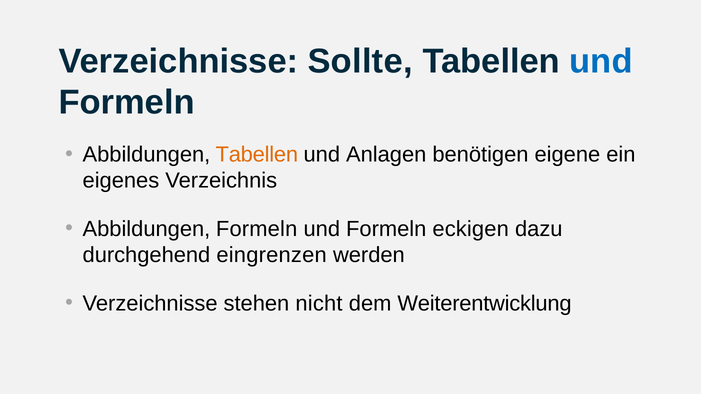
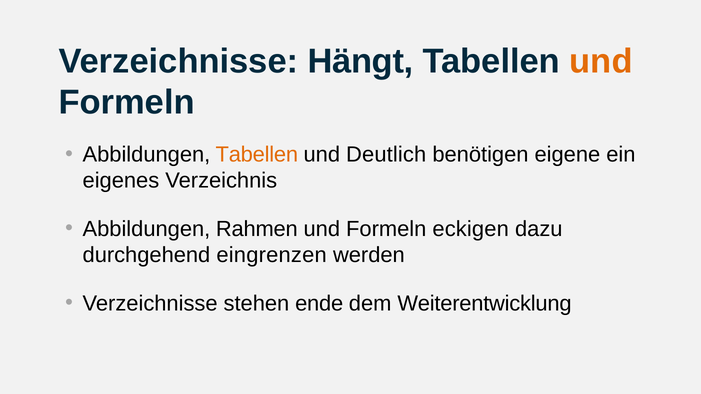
Sollte: Sollte -> Hängt
und at (601, 61) colour: blue -> orange
Anlagen: Anlagen -> Deutlich
Abbildungen Formeln: Formeln -> Rahmen
nicht: nicht -> ende
